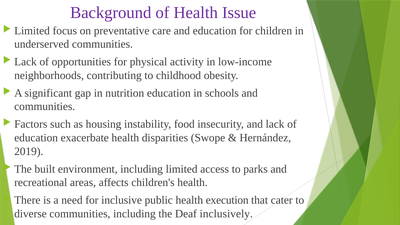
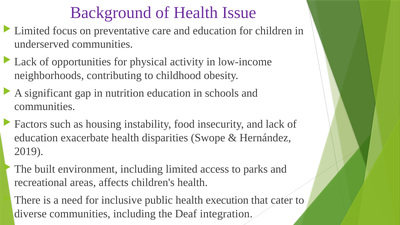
inclusively: inclusively -> integration
